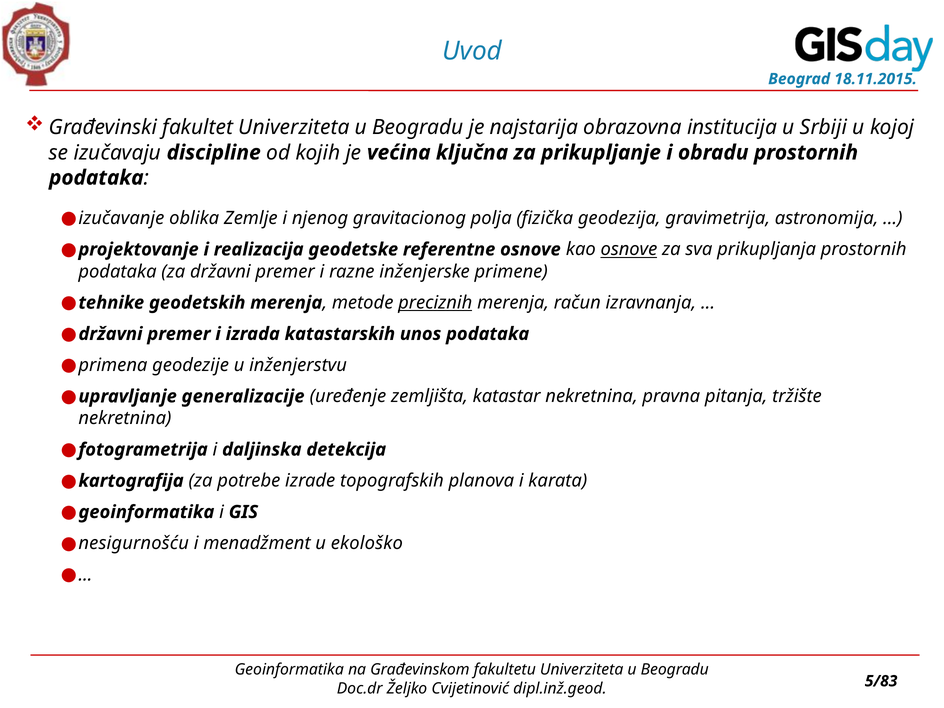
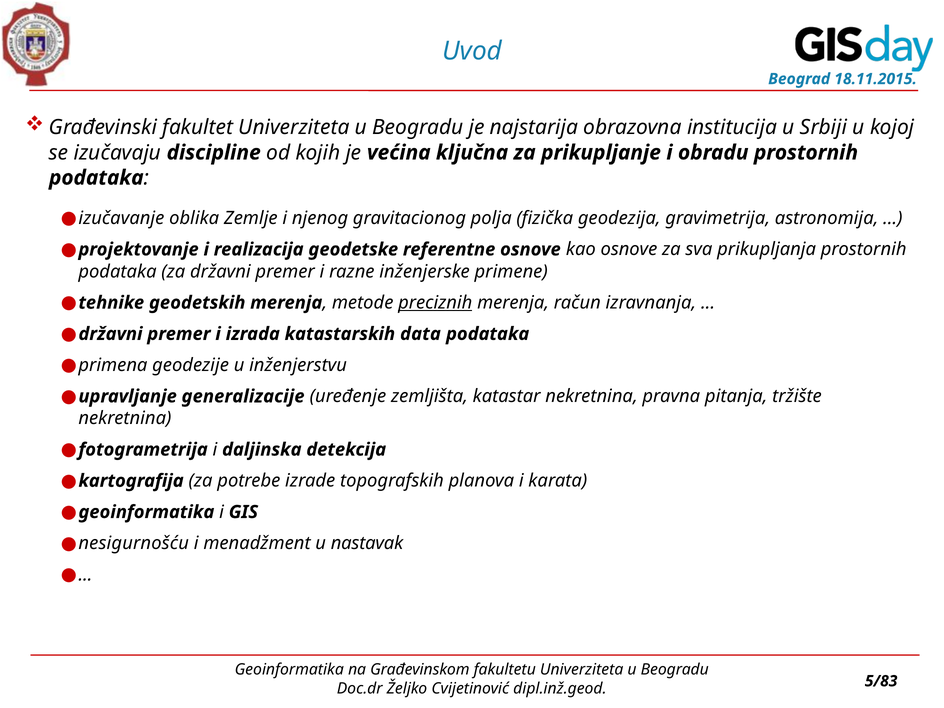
osnove at (629, 249) underline: present -> none
unos: unos -> data
ekološko: ekološko -> nastavak
